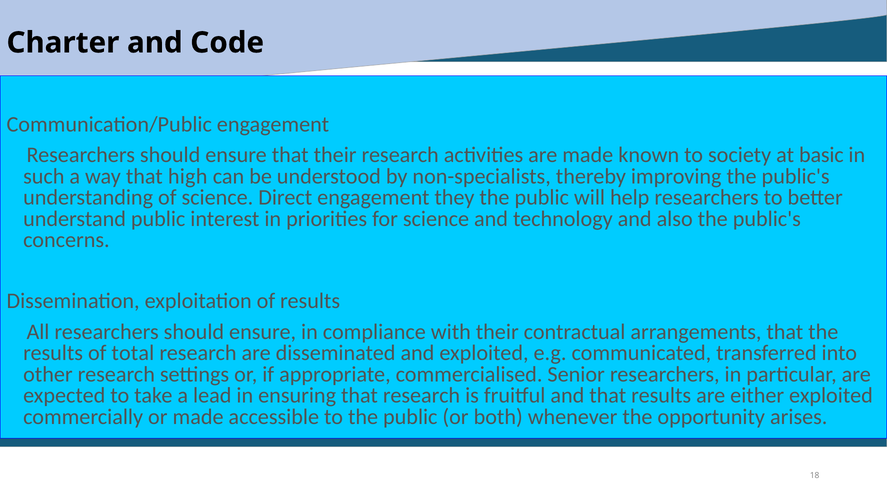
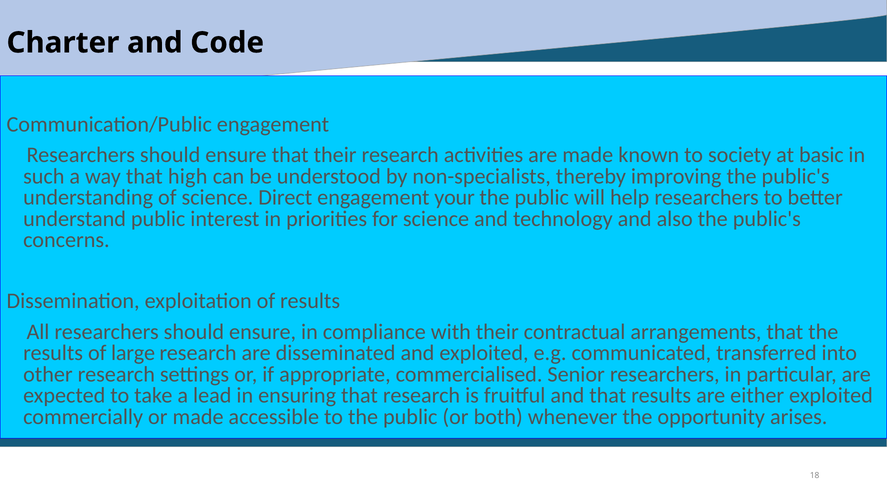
they: they -> your
total: total -> large
